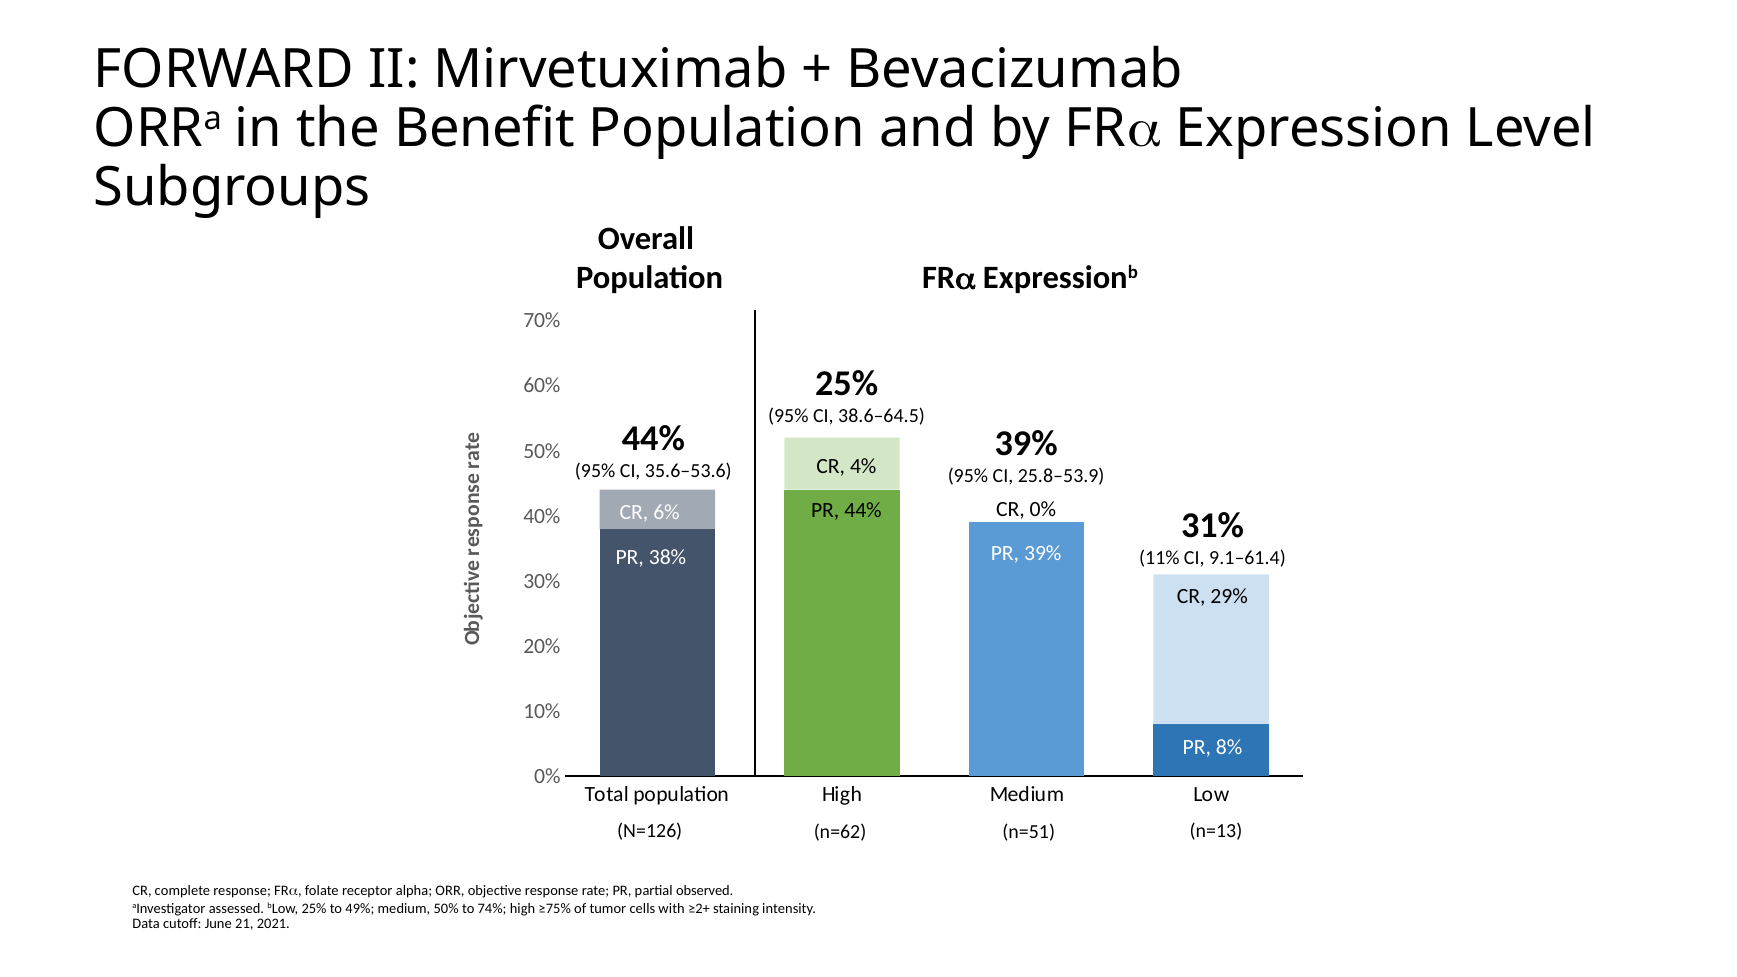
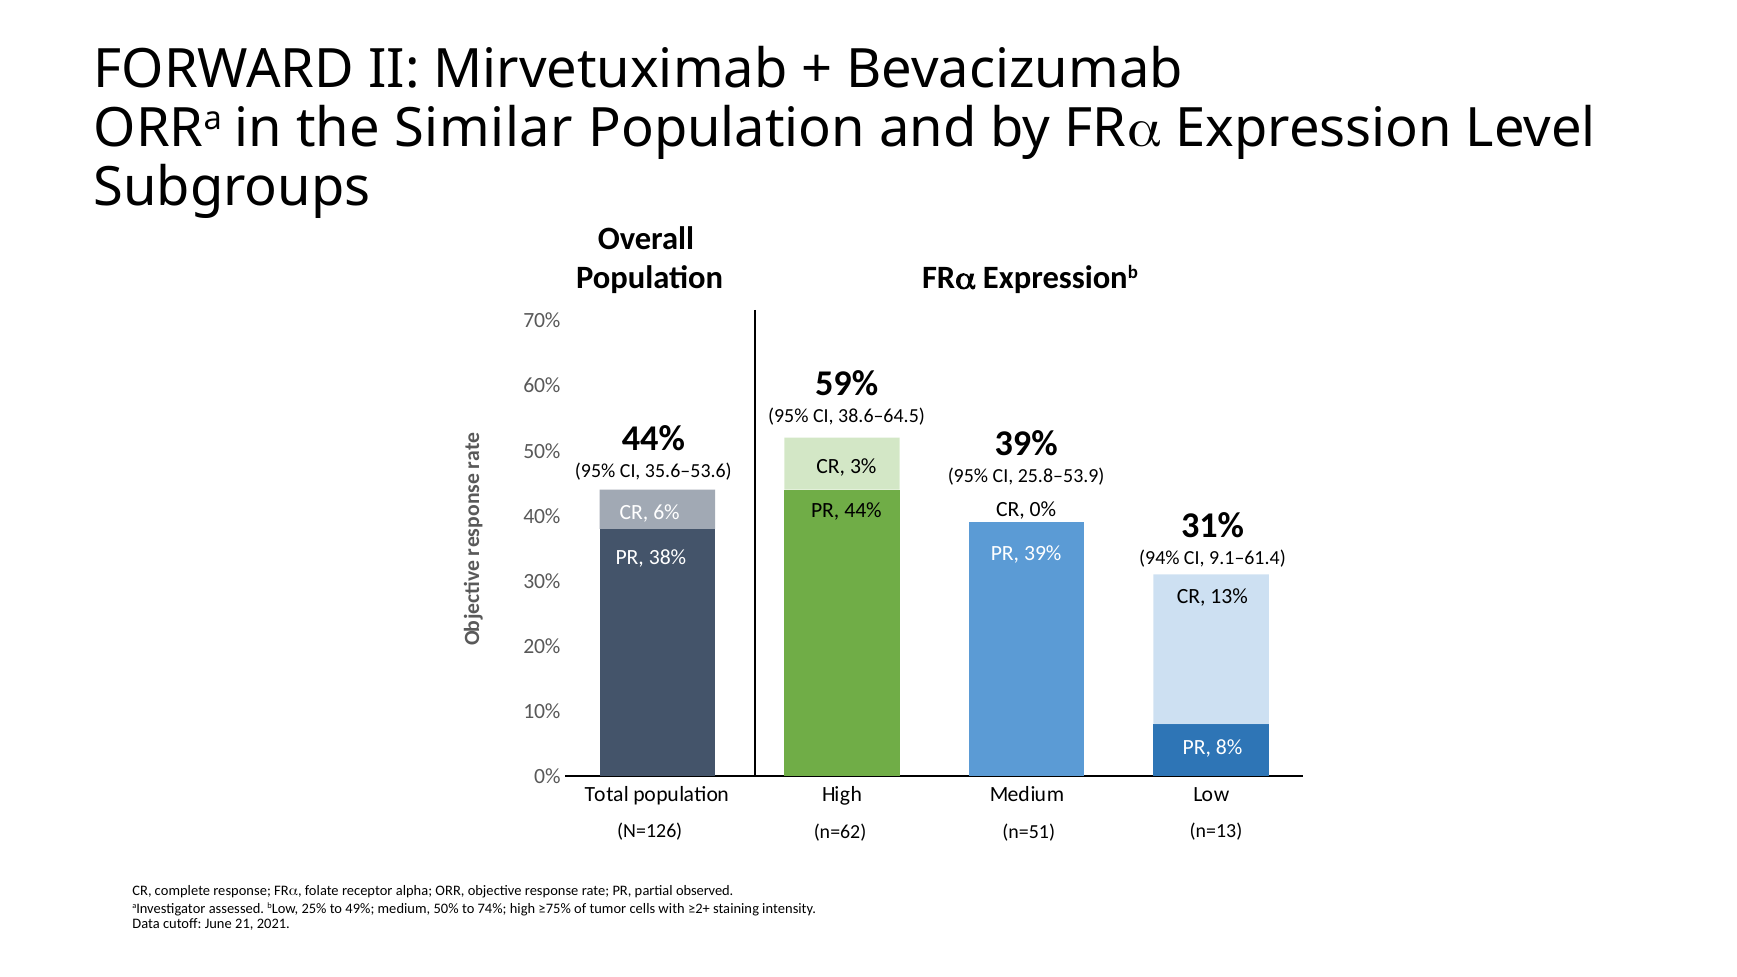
Benefit: Benefit -> Similar
25% at (847, 383): 25% -> 59%
4%: 4% -> 3%
11%: 11% -> 94%
29%: 29% -> 13%
